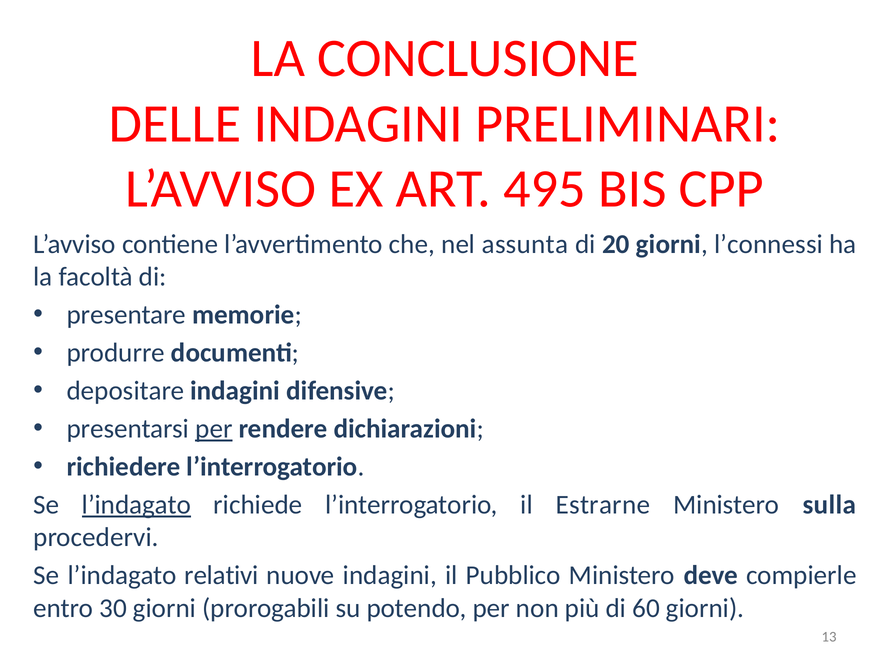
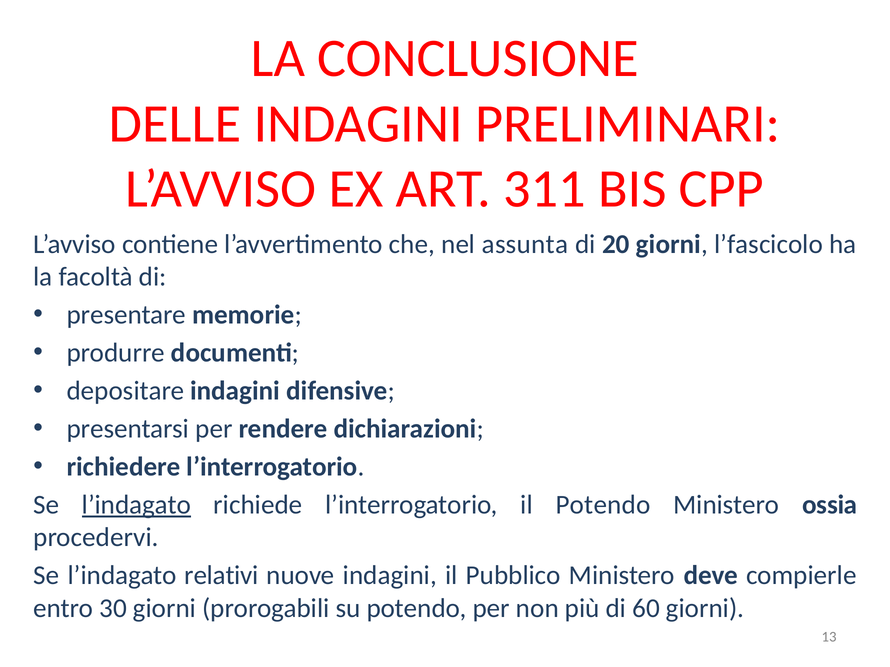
495: 495 -> 311
l’connessi: l’connessi -> l’fascicolo
per at (214, 429) underline: present -> none
il Estrarne: Estrarne -> Potendo
sulla: sulla -> ossia
